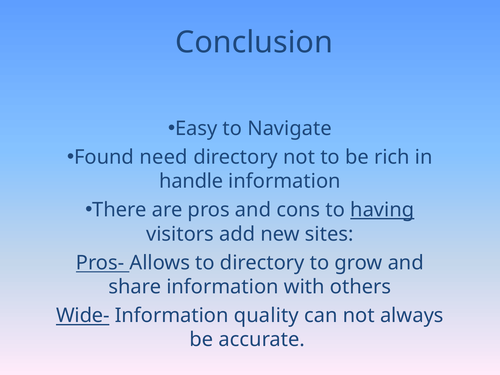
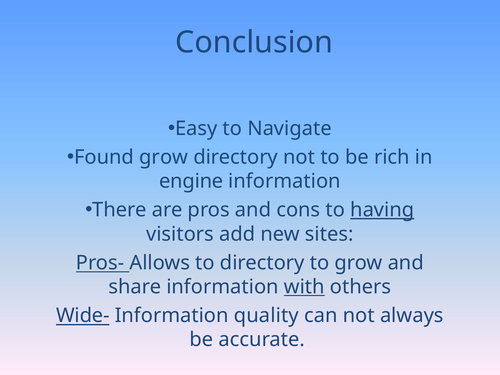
Found need: need -> grow
handle: handle -> engine
with underline: none -> present
